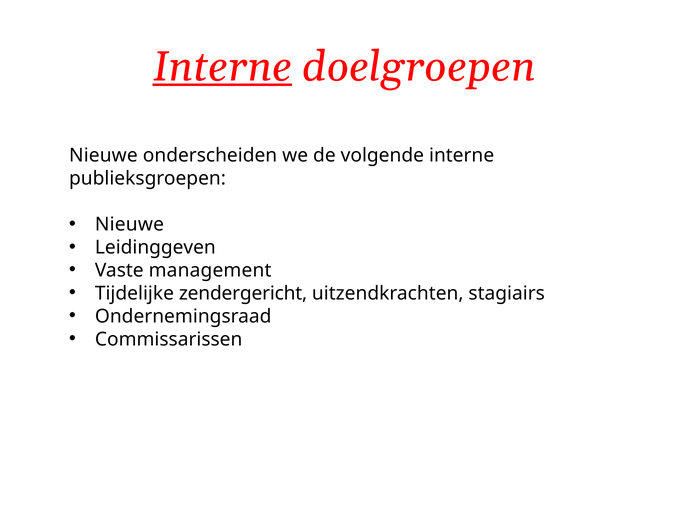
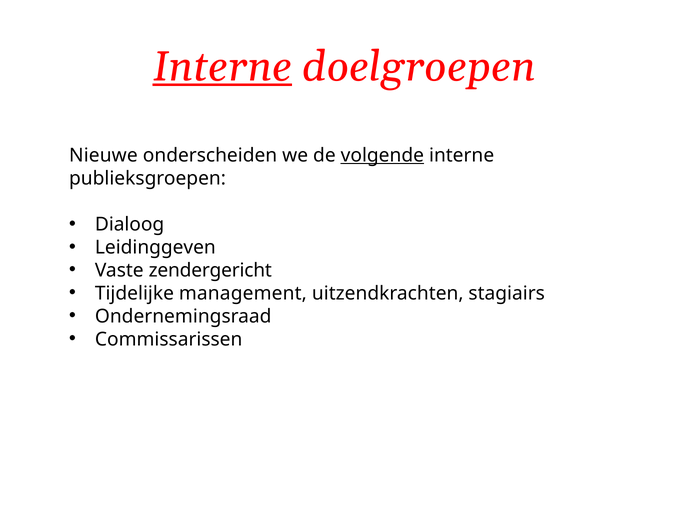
volgende underline: none -> present
Nieuwe at (129, 224): Nieuwe -> Dialoog
management: management -> zendergericht
zendergericht: zendergericht -> management
